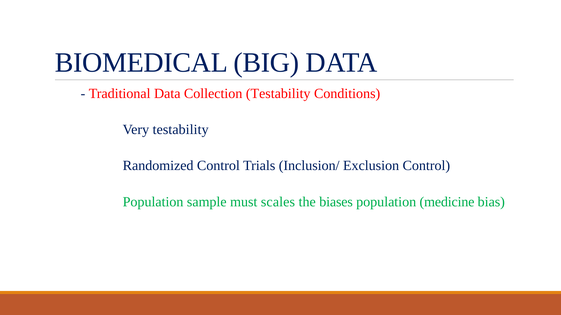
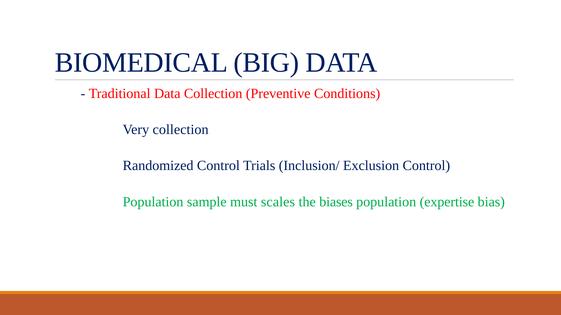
Collection Testability: Testability -> Preventive
Very testability: testability -> collection
medicine: medicine -> expertise
